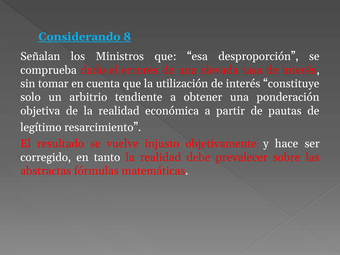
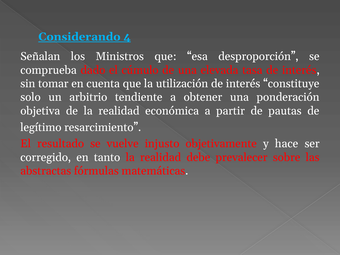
8: 8 -> 4
errores: errores -> cúmulo
